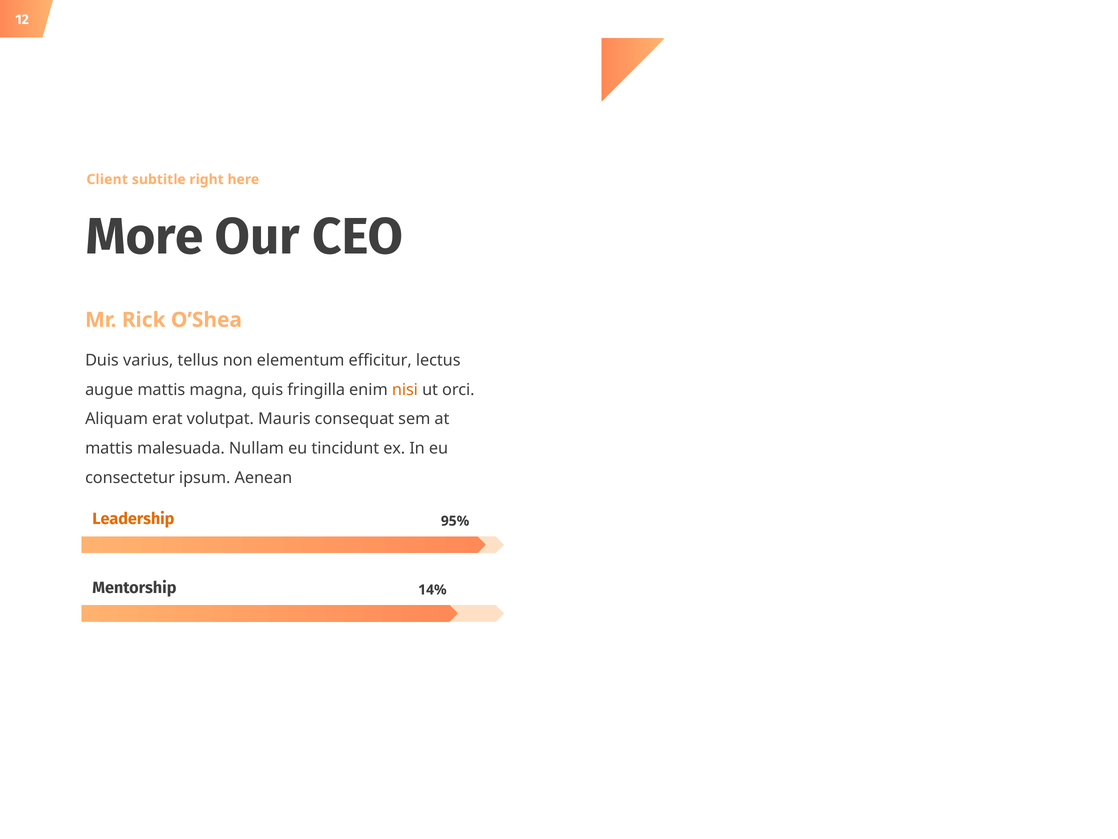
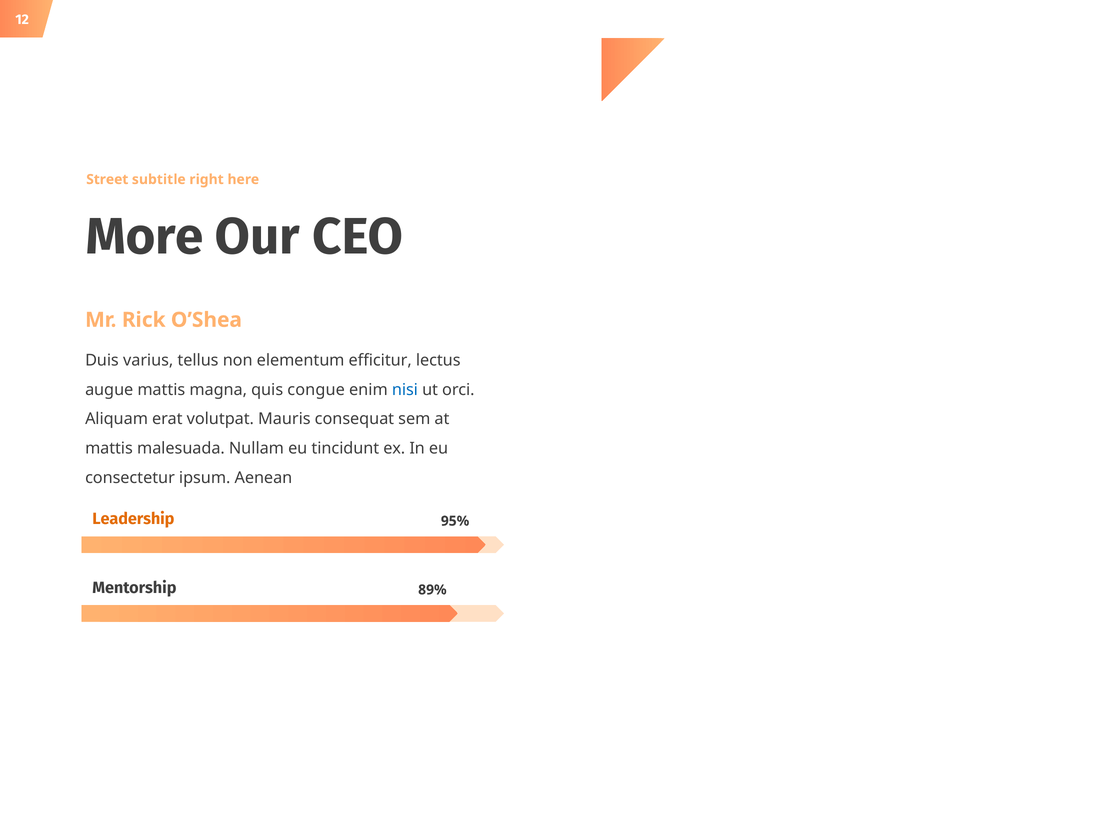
Client: Client -> Street
fringilla: fringilla -> congue
nisi colour: orange -> blue
14%: 14% -> 89%
